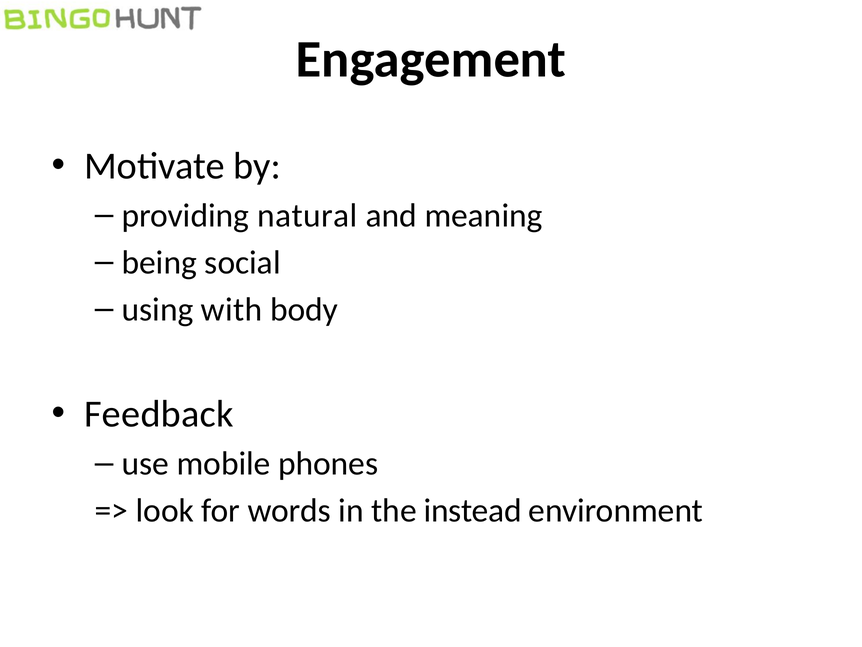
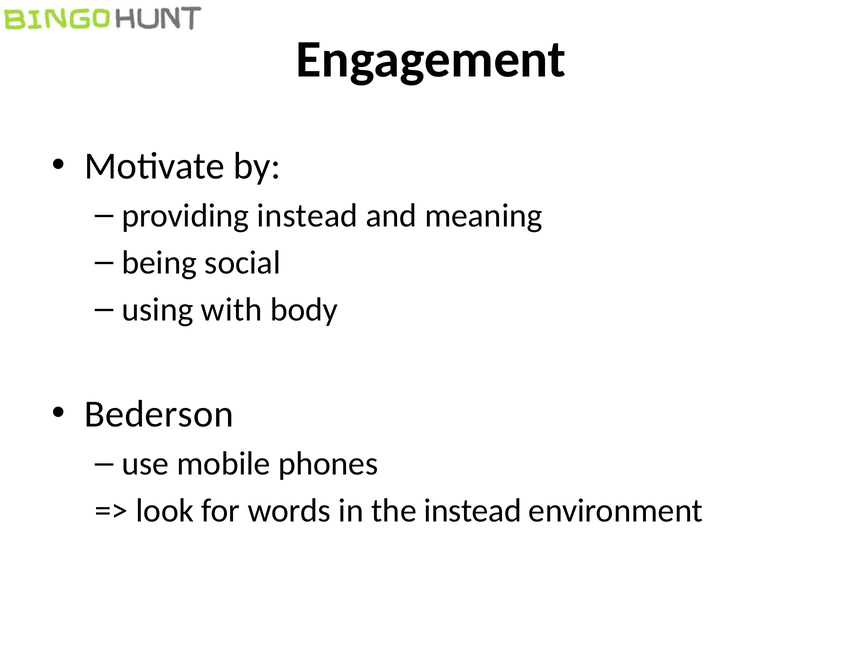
providing natural: natural -> instead
Feedback: Feedback -> Bederson
